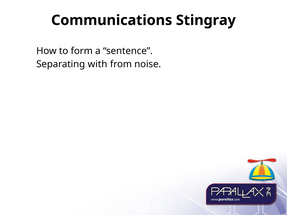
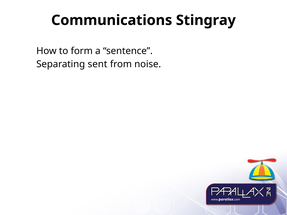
with: with -> sent
